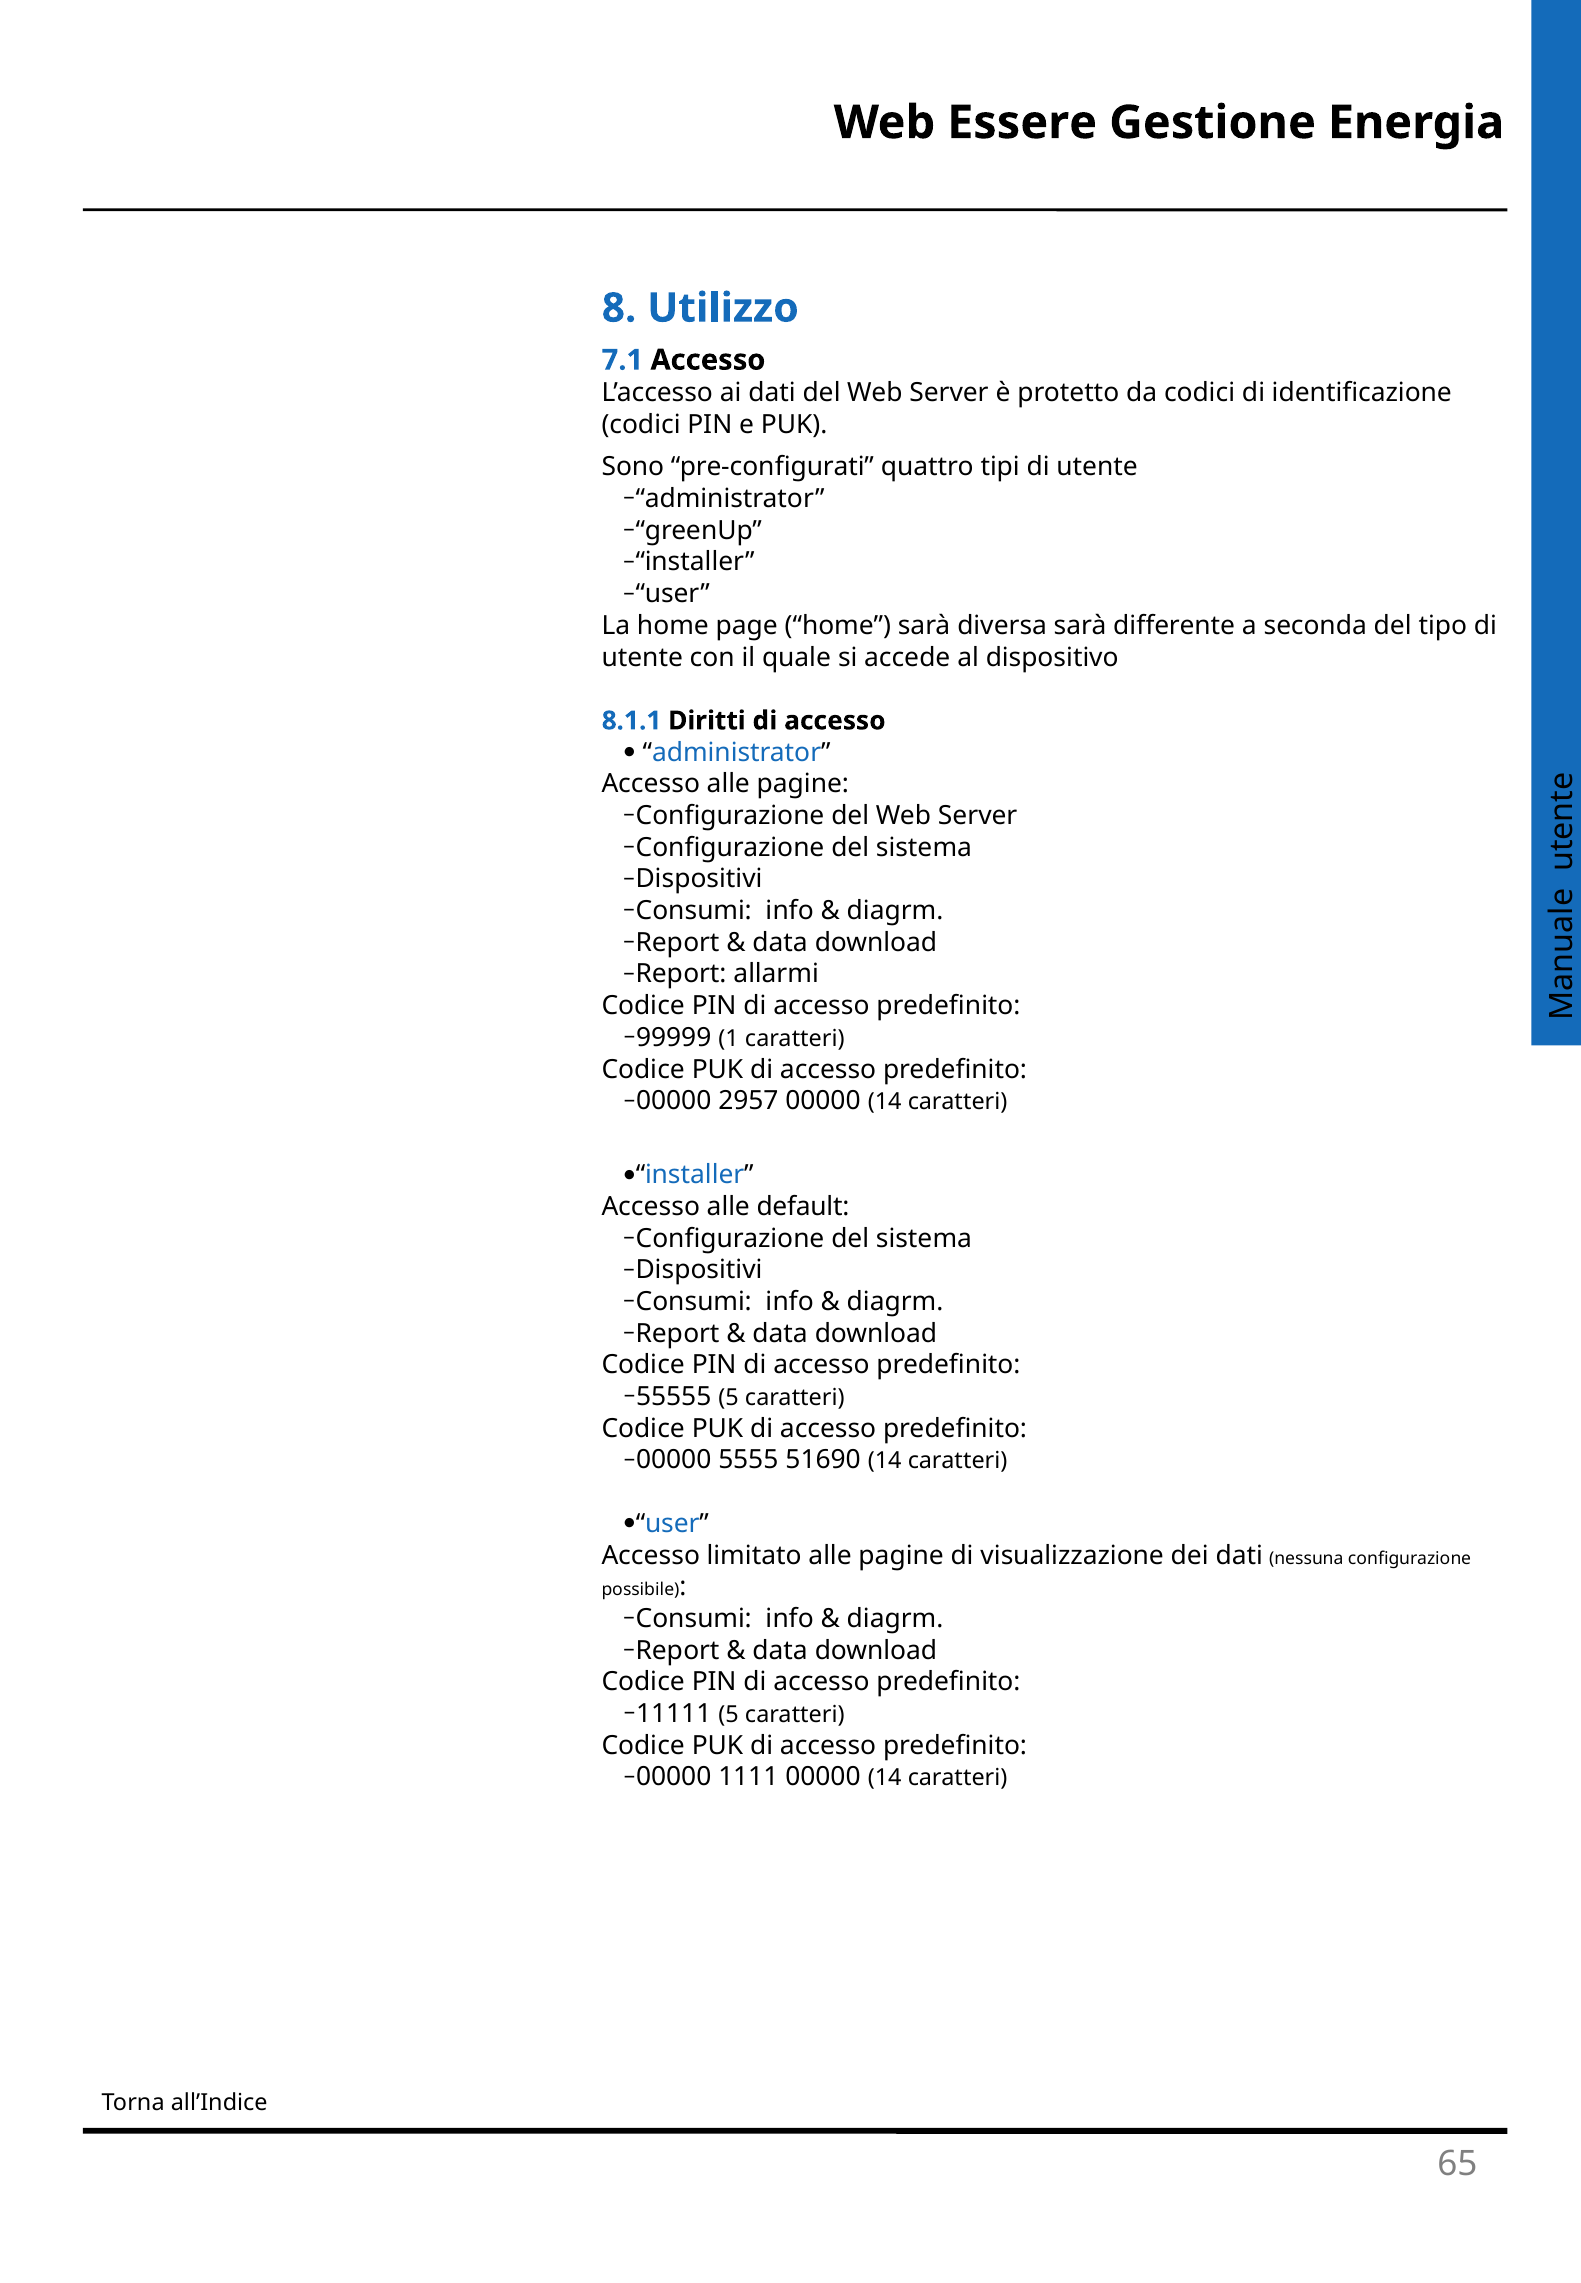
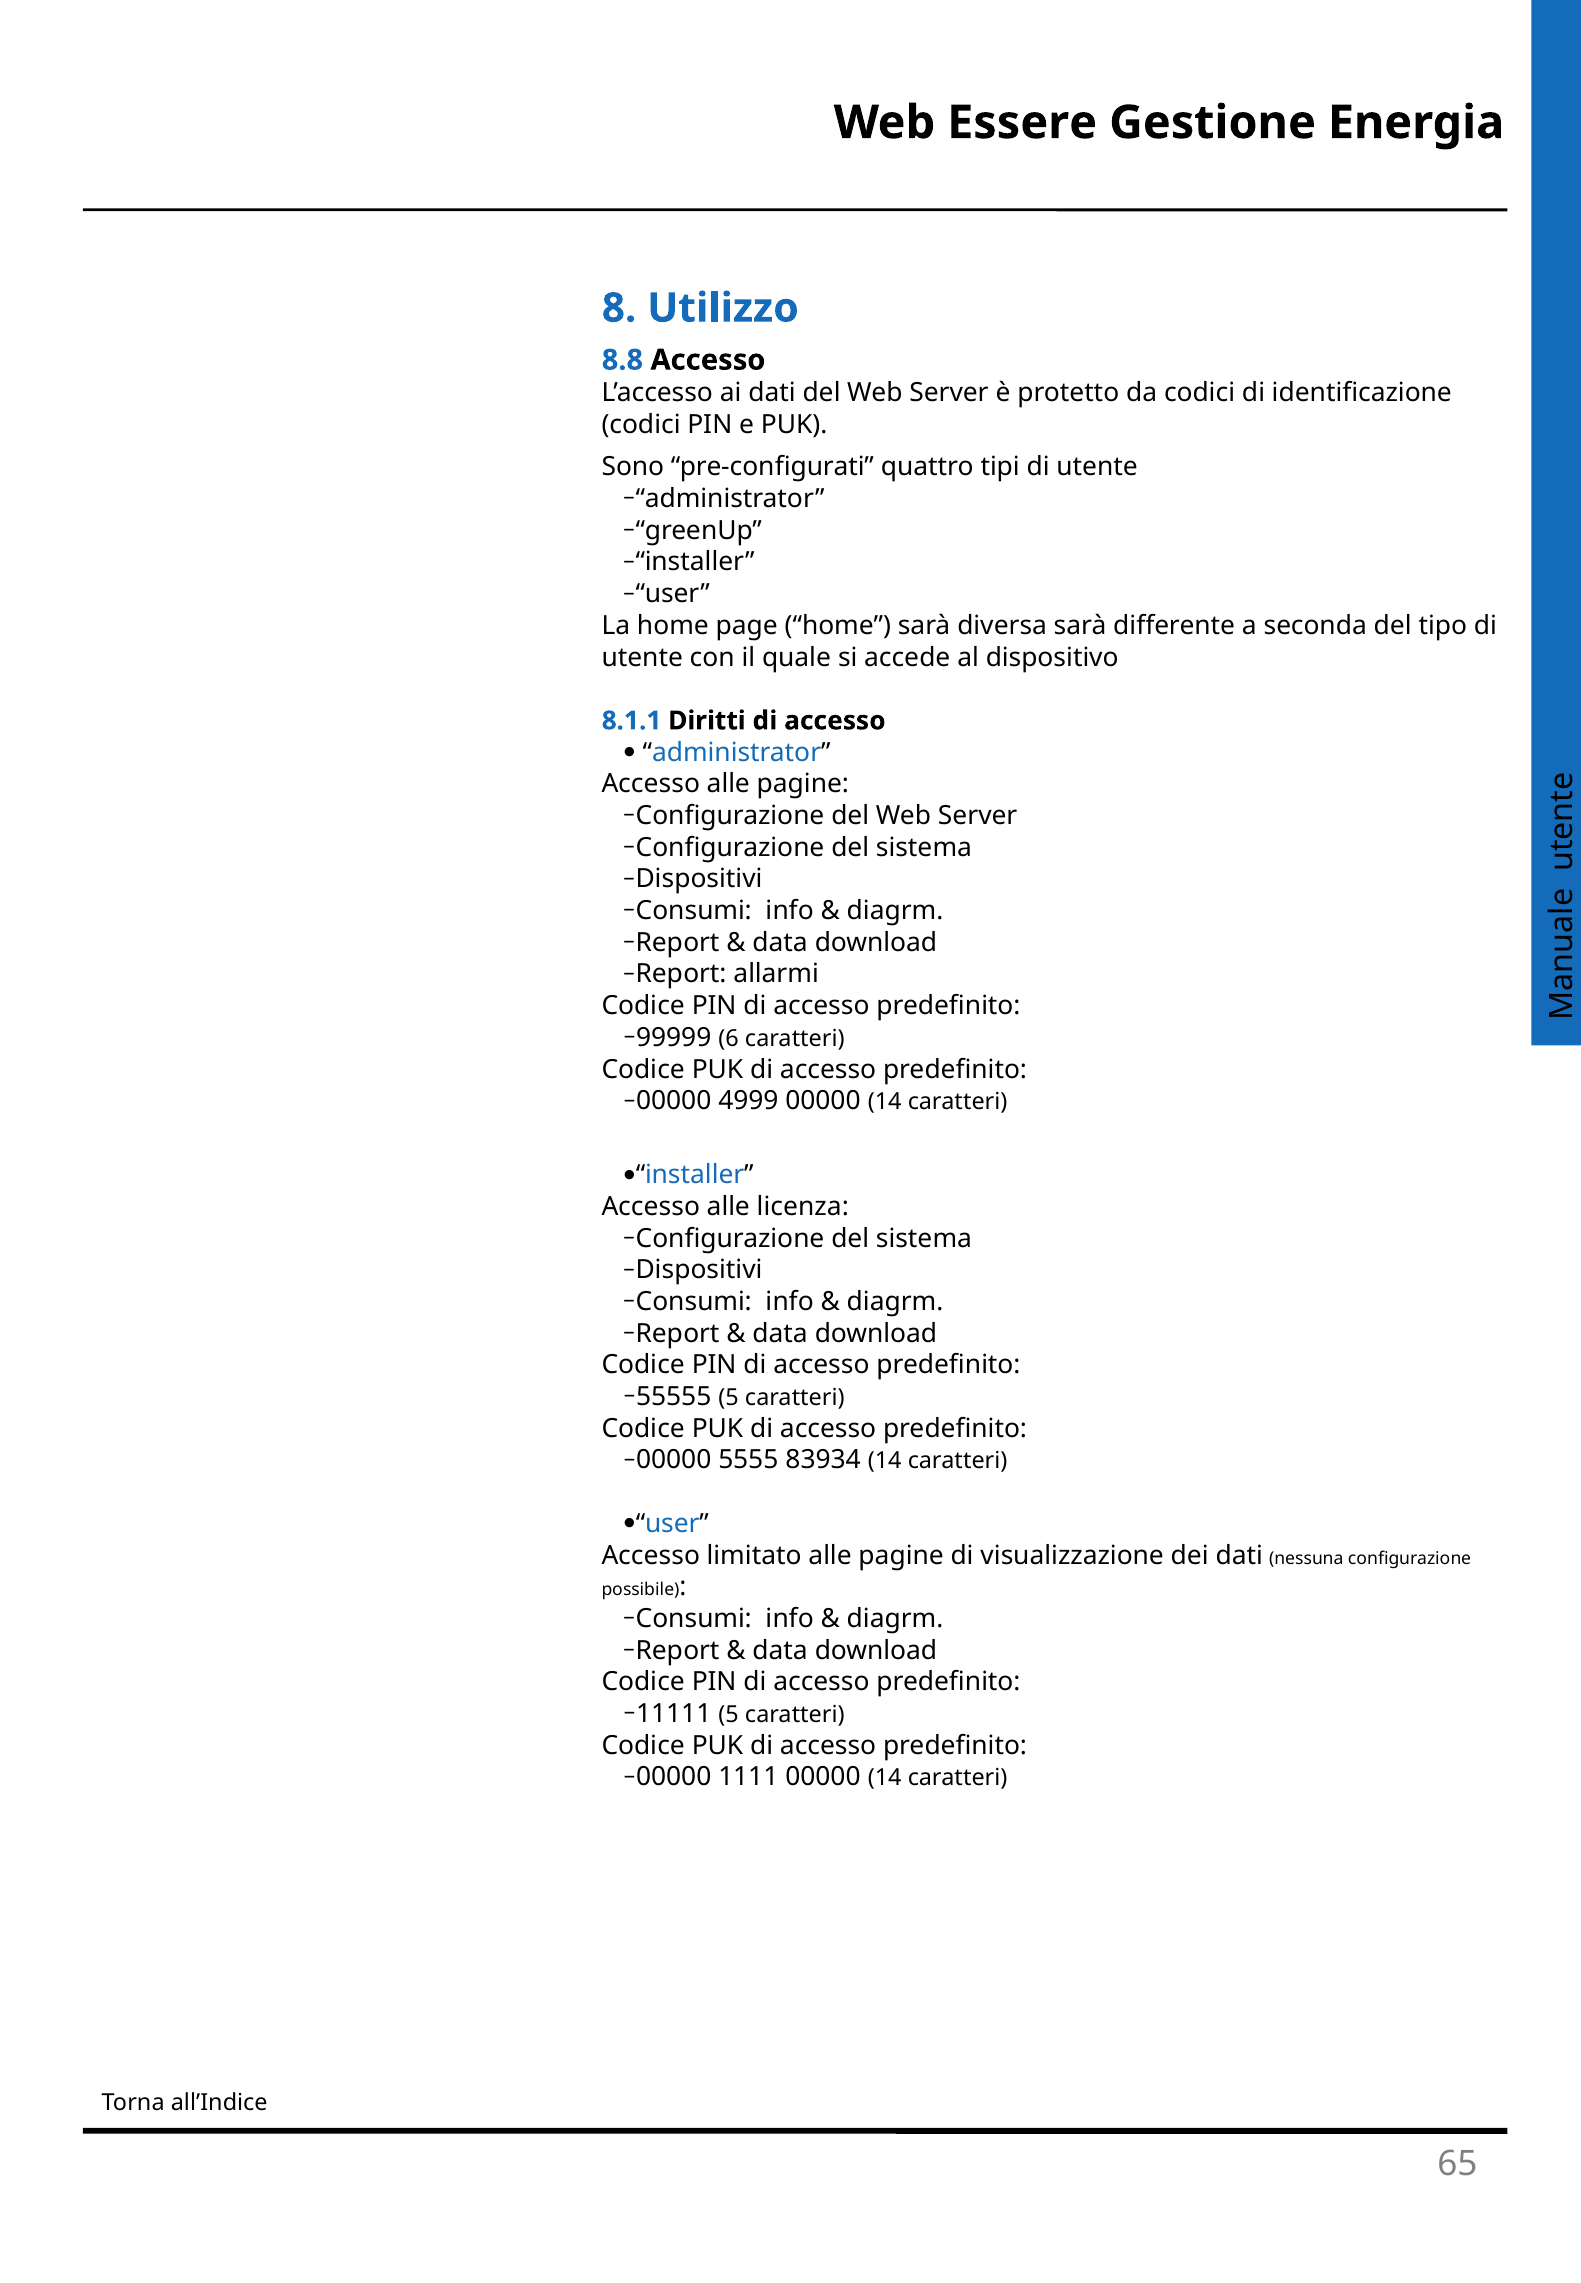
7.1: 7.1 -> 8.8
1: 1 -> 6
2957: 2957 -> 4999
default: default -> licenza
51690: 51690 -> 83934
